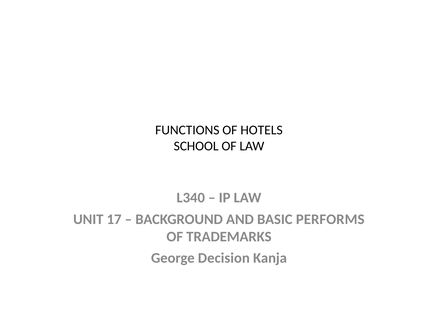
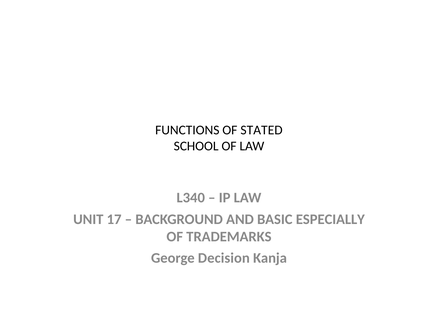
HOTELS: HOTELS -> STATED
PERFORMS: PERFORMS -> ESPECIALLY
